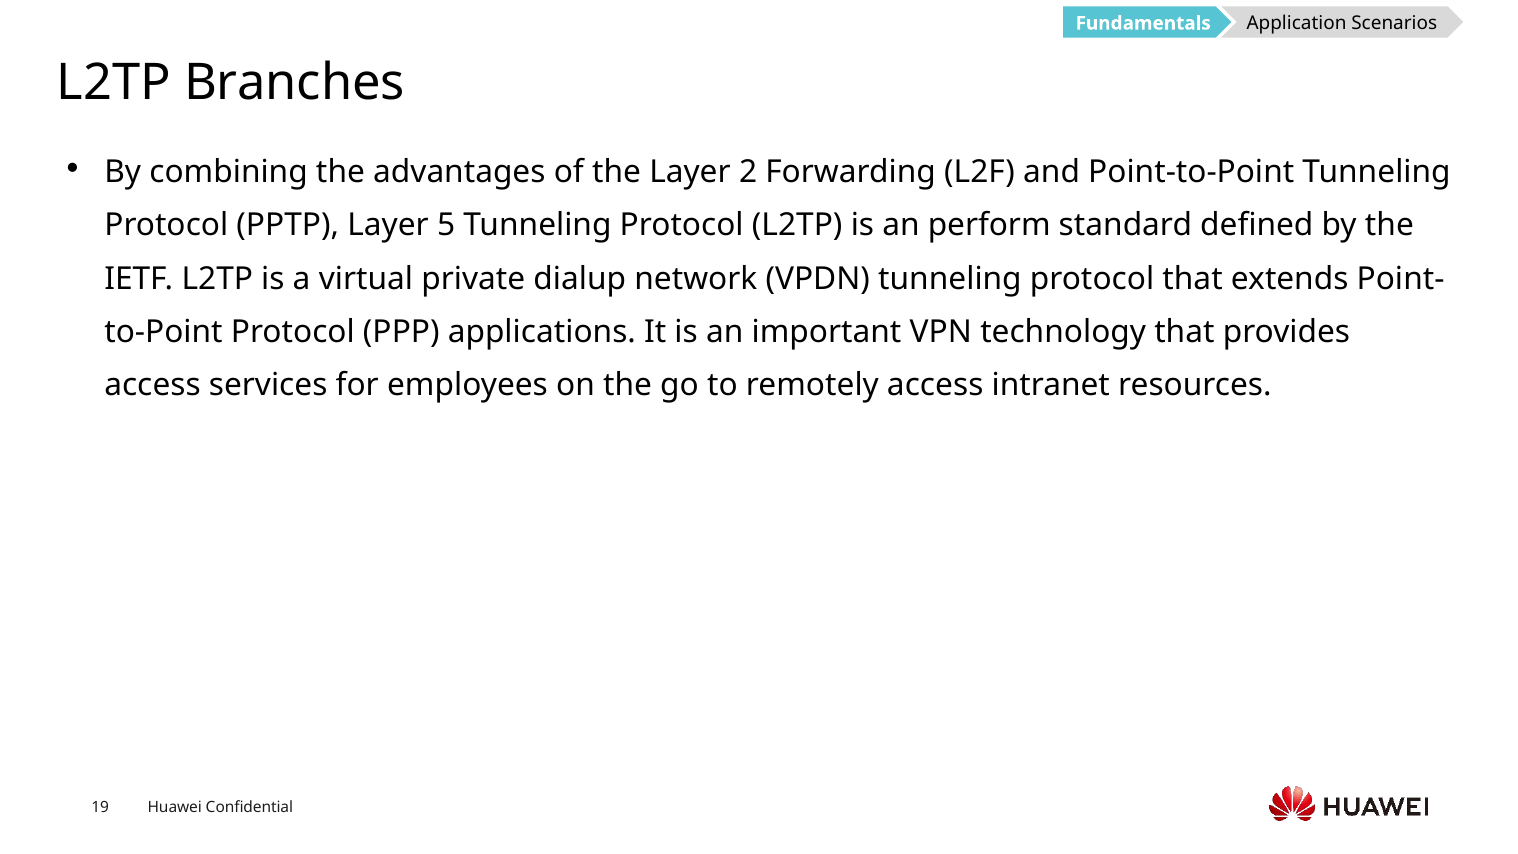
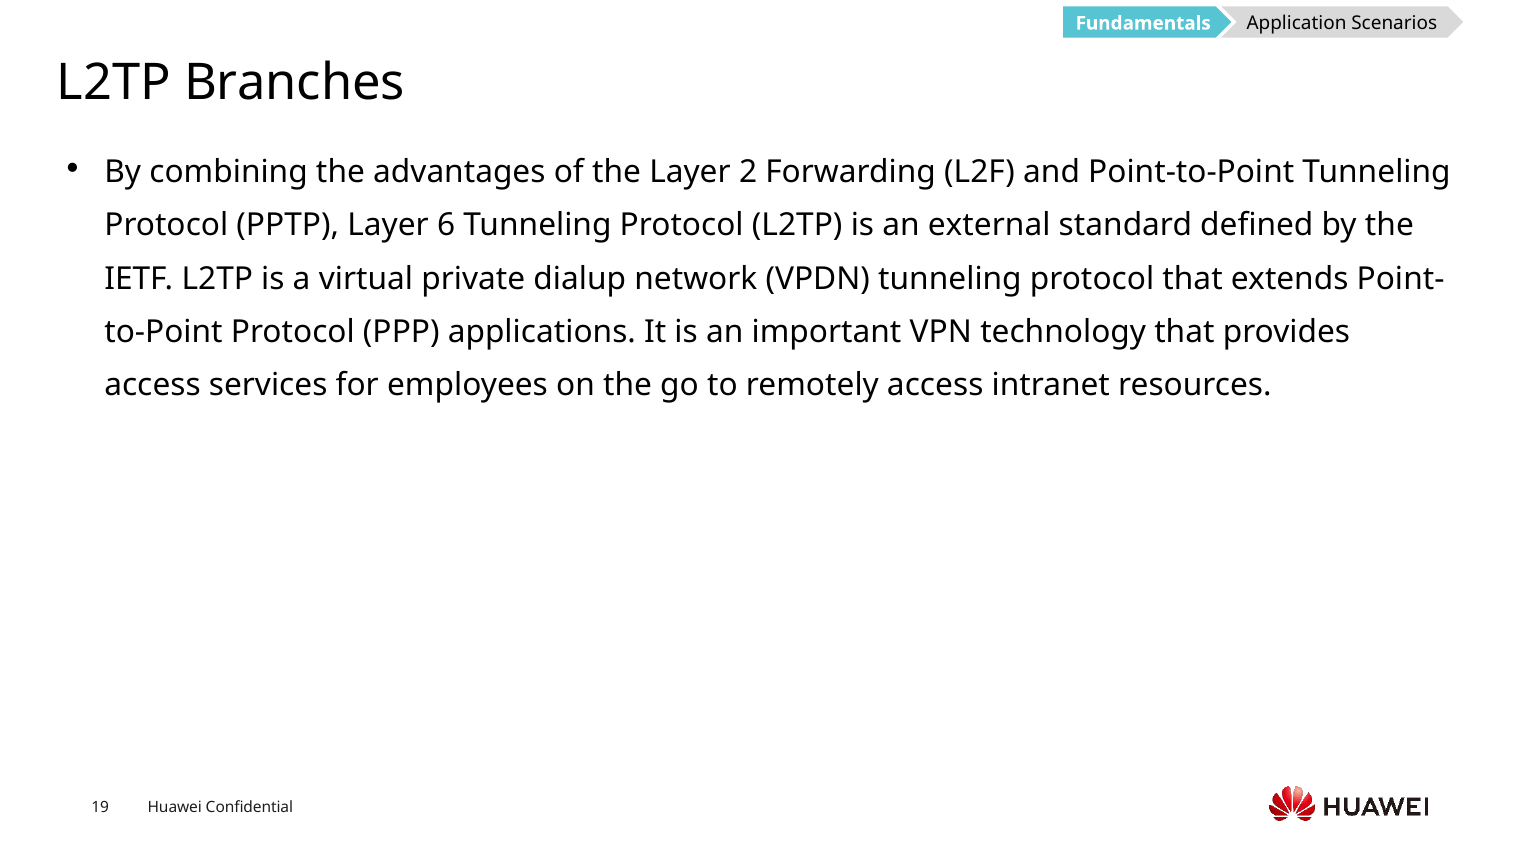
5: 5 -> 6
perform: perform -> external
